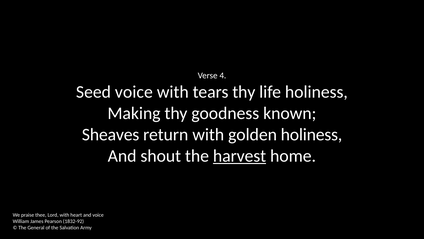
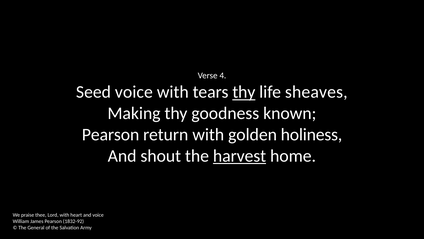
thy at (244, 92) underline: none -> present
life holiness: holiness -> sheaves
Sheaves at (111, 134): Sheaves -> Pearson
